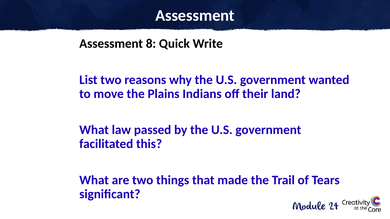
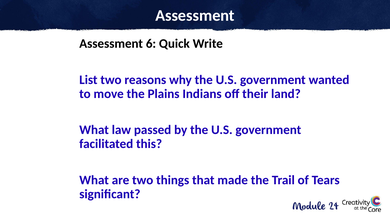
8: 8 -> 6
